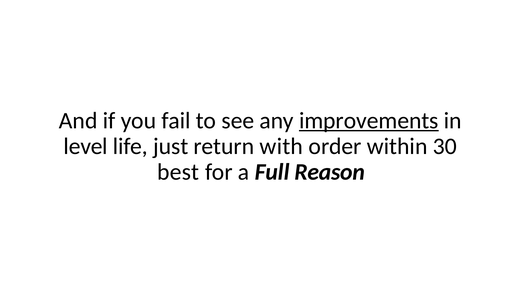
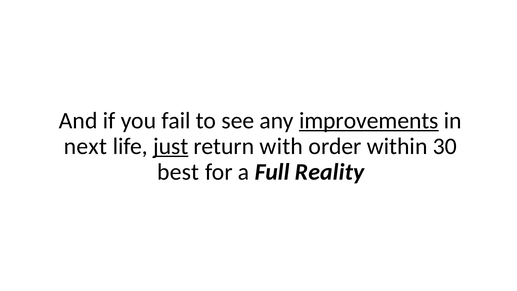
level: level -> next
just underline: none -> present
Reason: Reason -> Reality
